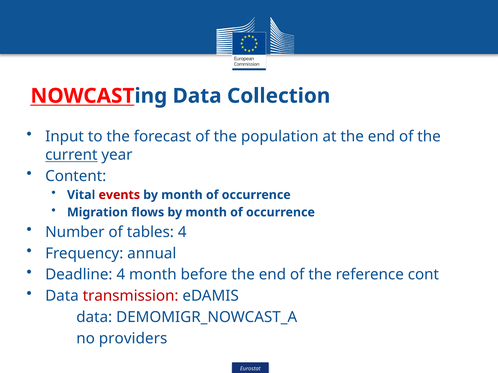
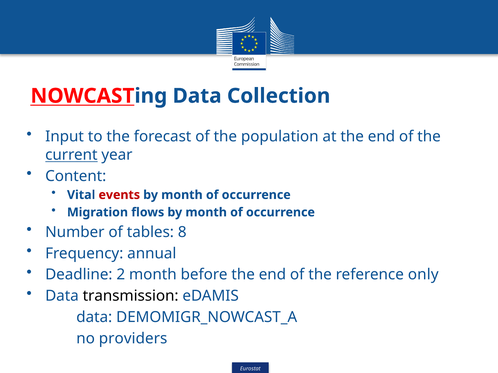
tables 4: 4 -> 8
Deadline 4: 4 -> 2
cont: cont -> only
transmission colour: red -> black
